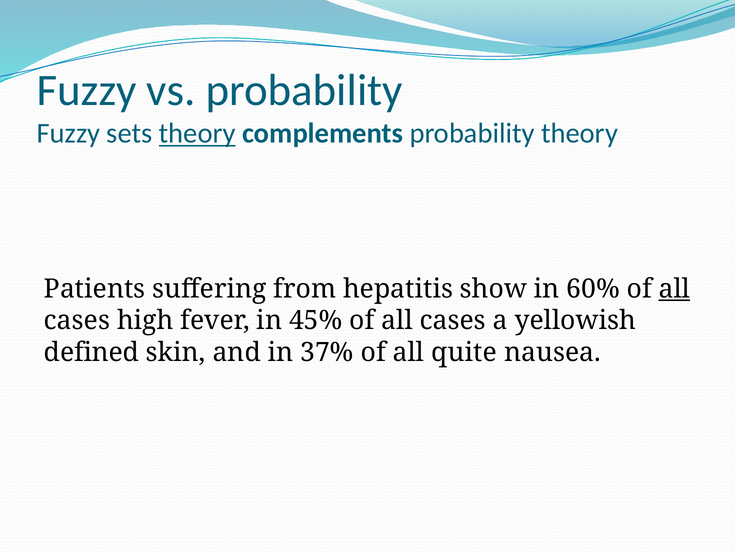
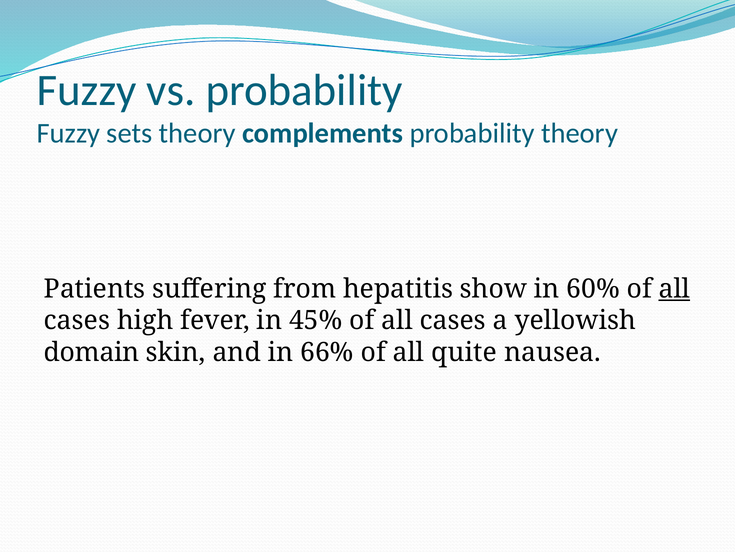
theory at (197, 133) underline: present -> none
defined: defined -> domain
37%: 37% -> 66%
